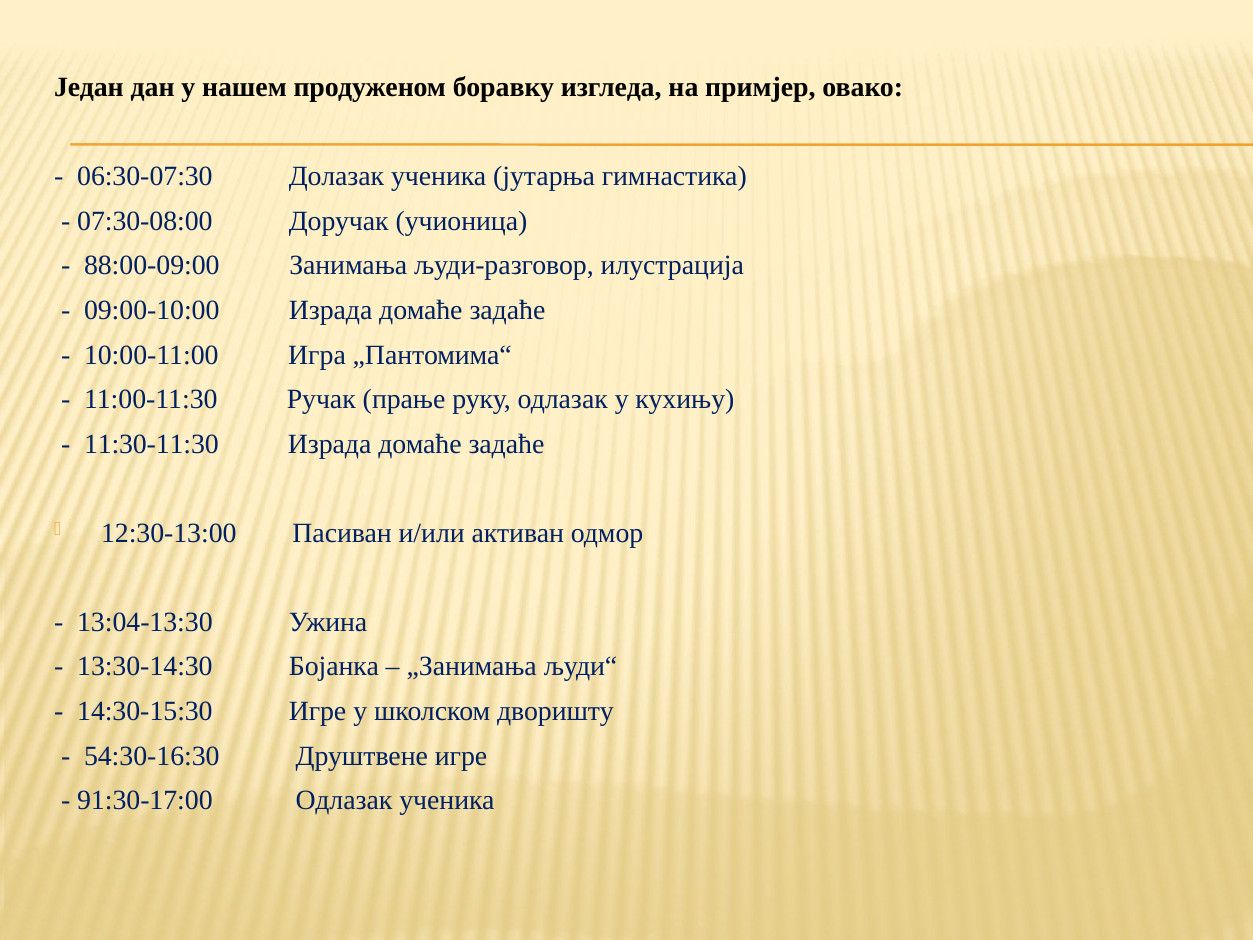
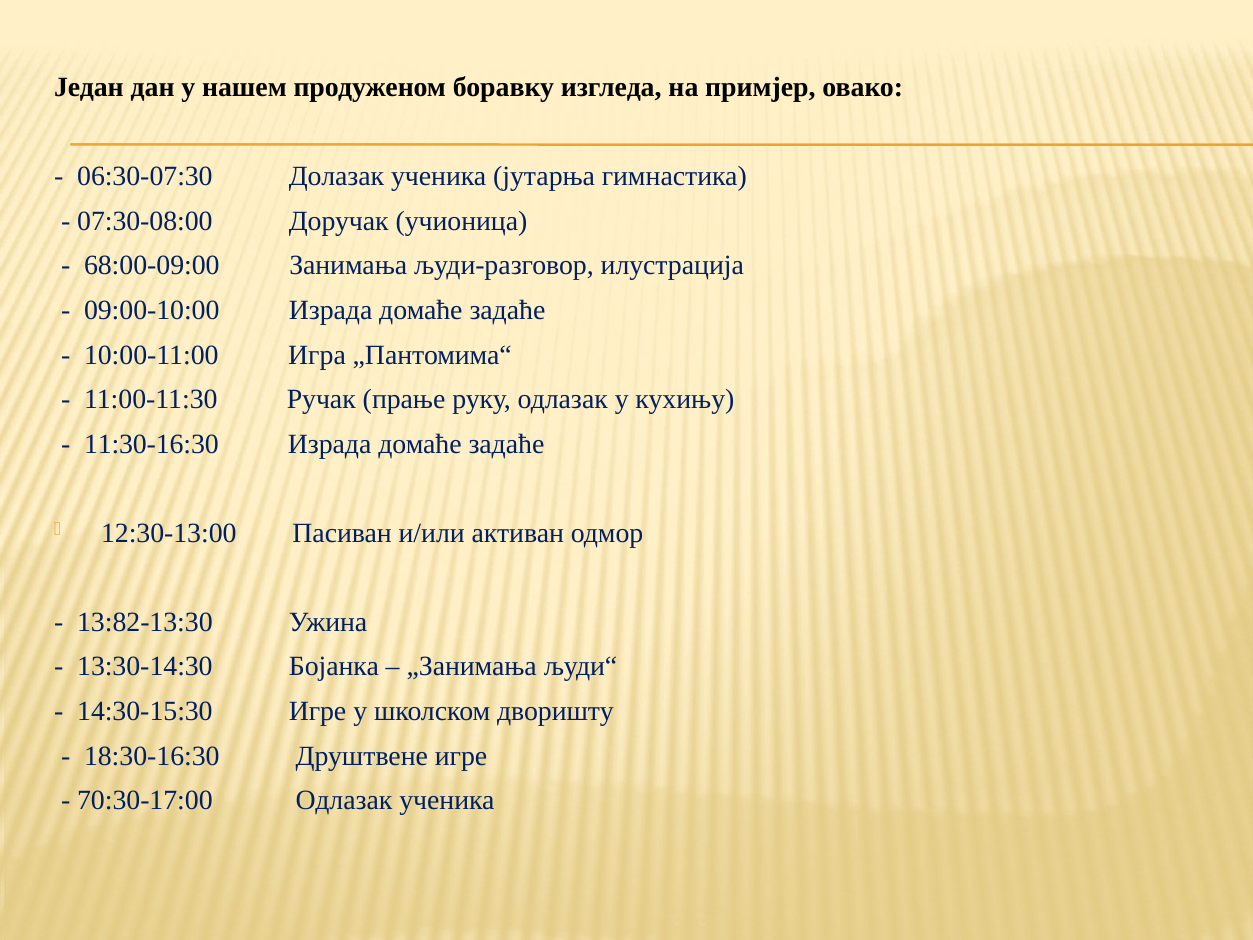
88:00-09:00: 88:00-09:00 -> 68:00-09:00
11:30-11:30: 11:30-11:30 -> 11:30-16:30
13:04-13:30: 13:04-13:30 -> 13:82-13:30
54:30-16:30: 54:30-16:30 -> 18:30-16:30
91:30-17:00: 91:30-17:00 -> 70:30-17:00
